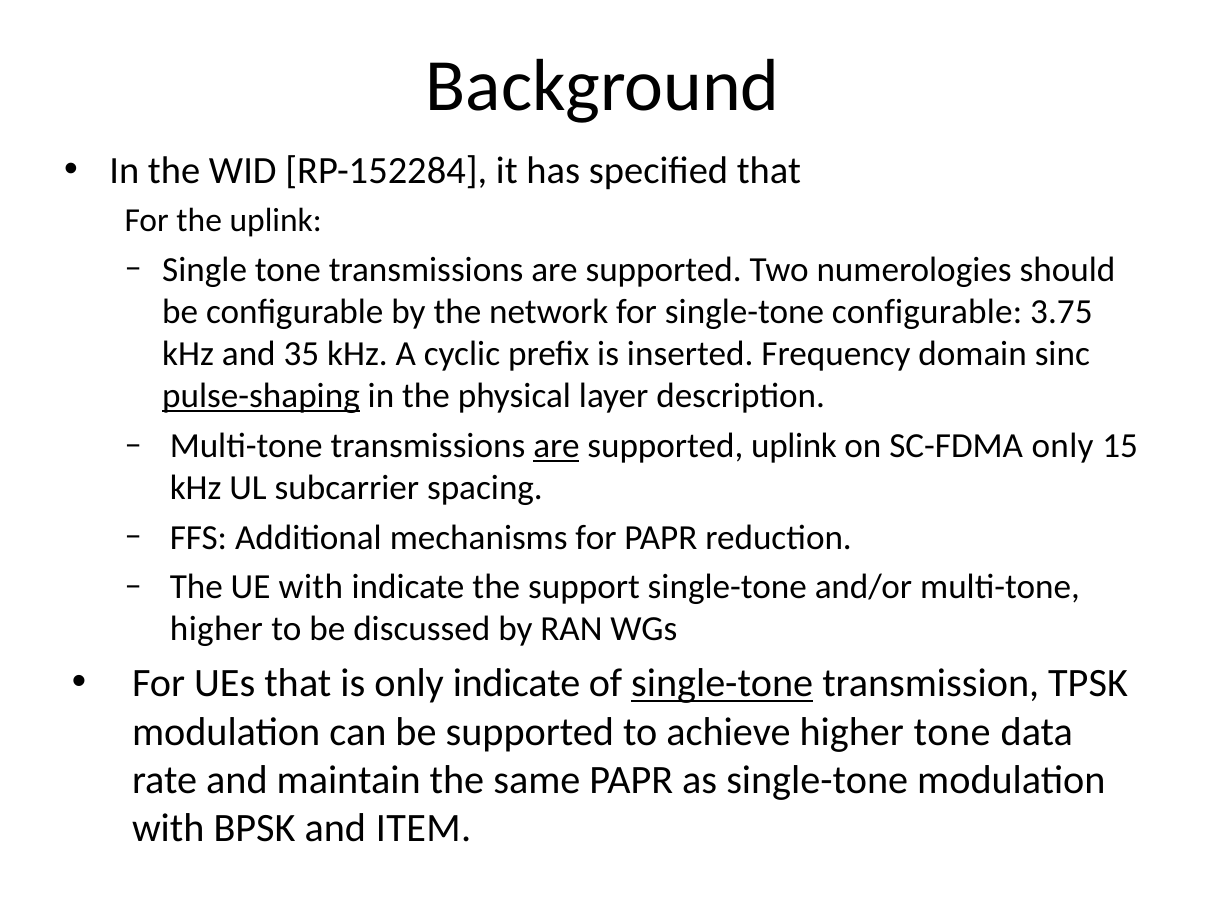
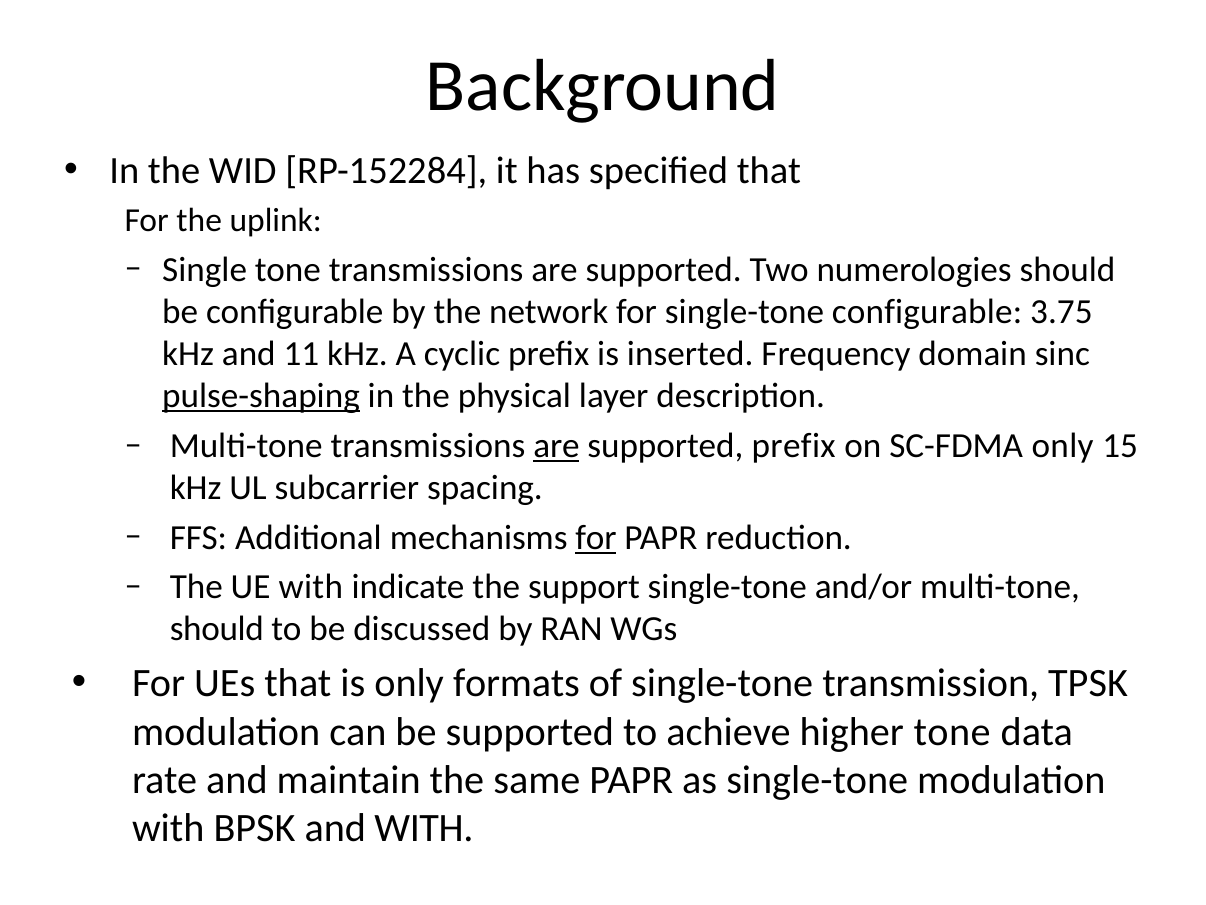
35: 35 -> 11
supported uplink: uplink -> prefix
for at (596, 537) underline: none -> present
higher at (216, 629): higher -> should
only indicate: indicate -> formats
single-tone at (722, 683) underline: present -> none
and ITEM: ITEM -> WITH
